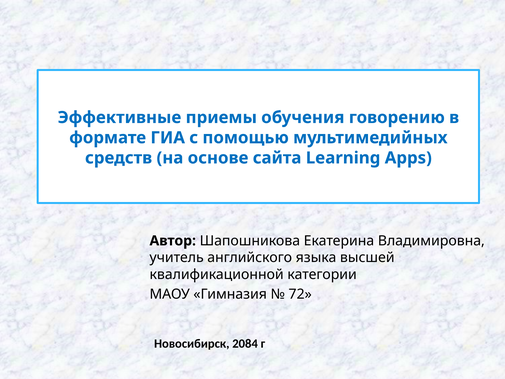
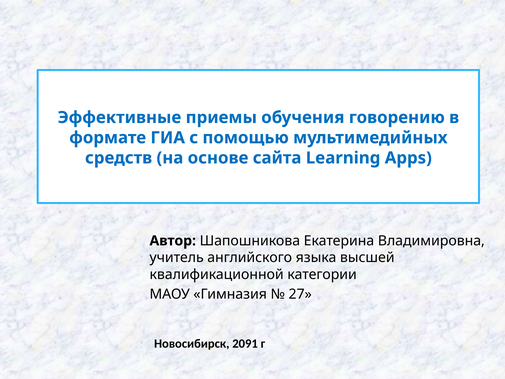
72: 72 -> 27
2084: 2084 -> 2091
